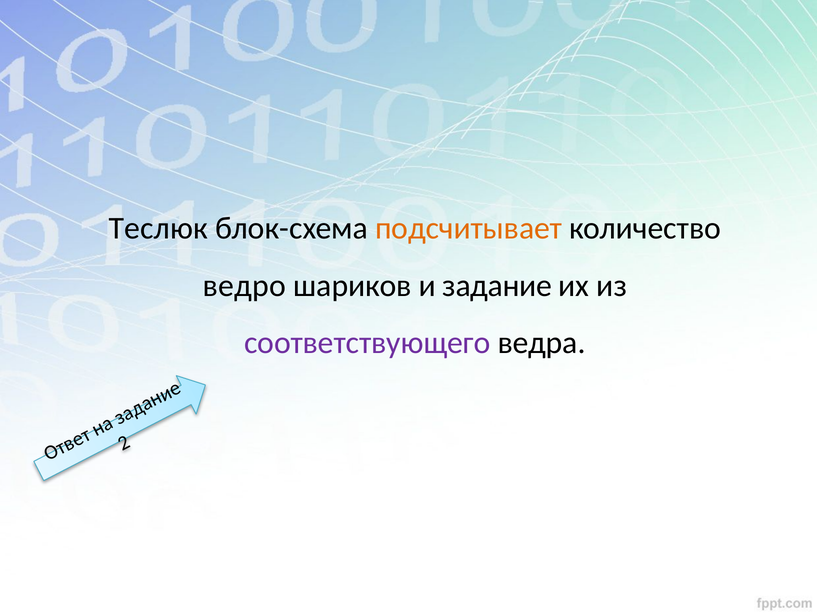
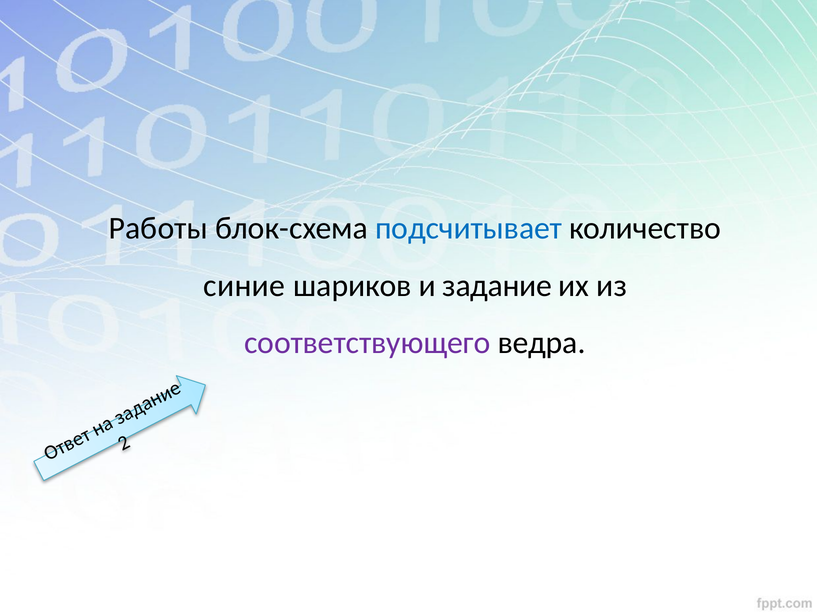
Теслюк: Теслюк -> Работы
подсчитывает colour: orange -> blue
ведро: ведро -> синие
